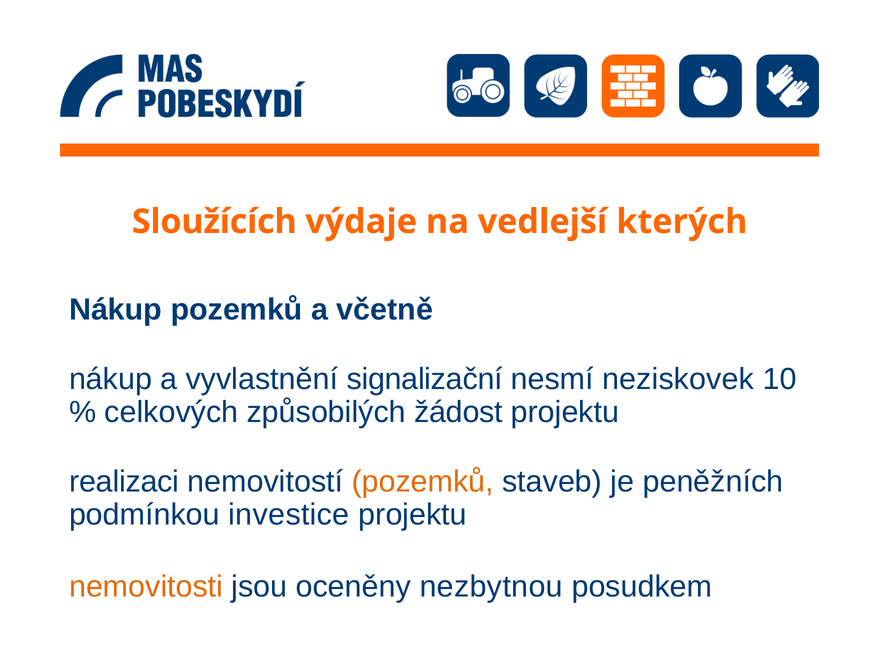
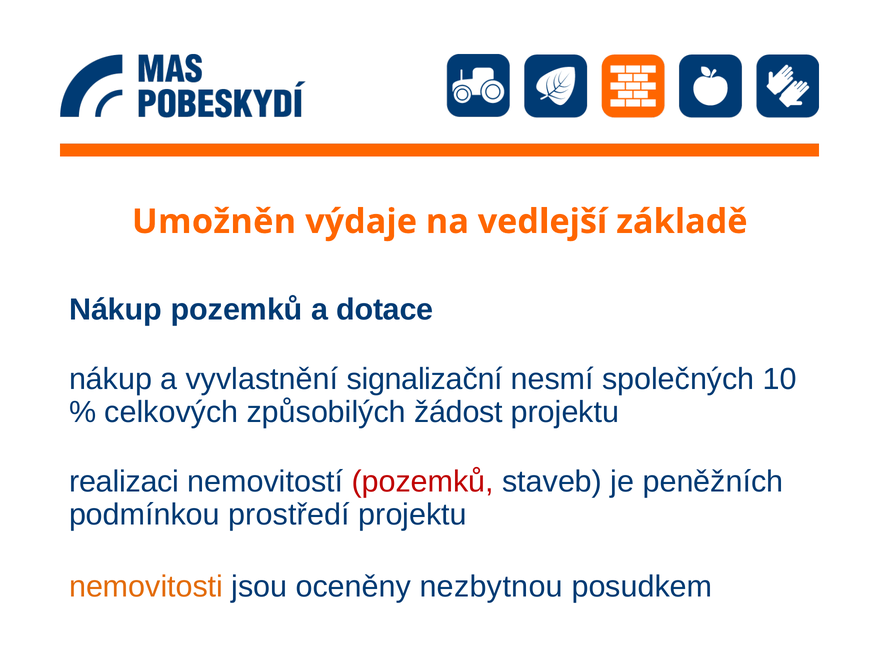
Sloužících: Sloužících -> Umožněn
kterých: kterých -> základě
včetně: včetně -> dotace
neziskovek: neziskovek -> společných
pozemků at (423, 482) colour: orange -> red
investice: investice -> prostředí
